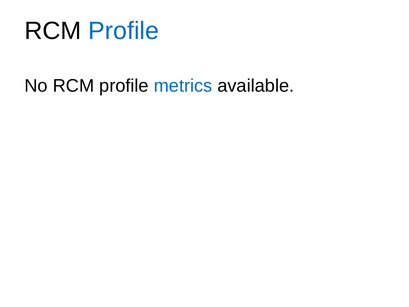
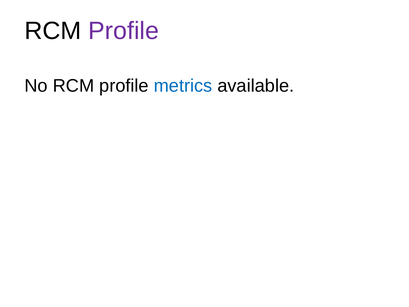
Profile at (124, 31) colour: blue -> purple
